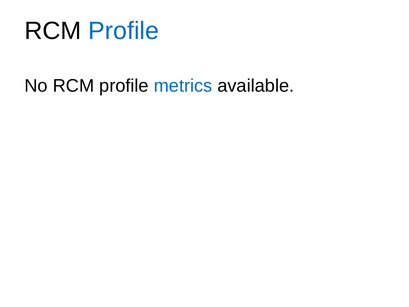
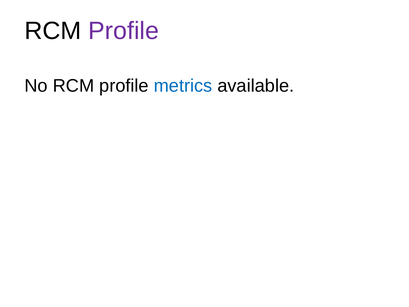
Profile at (124, 31) colour: blue -> purple
